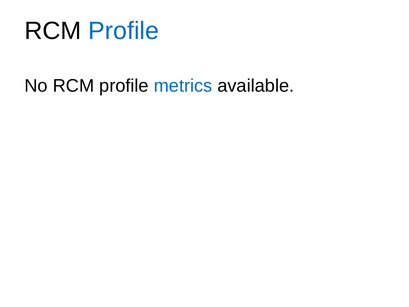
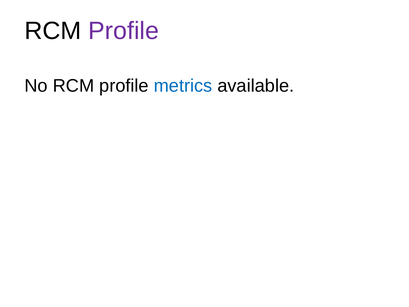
Profile at (124, 31) colour: blue -> purple
